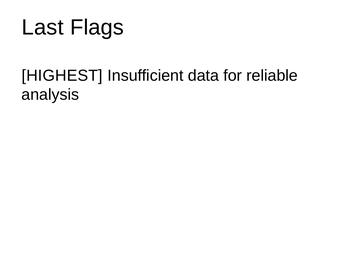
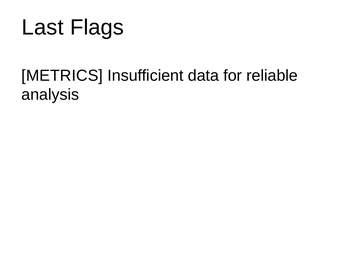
HIGHEST: HIGHEST -> METRICS
